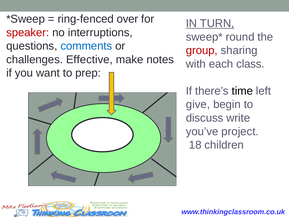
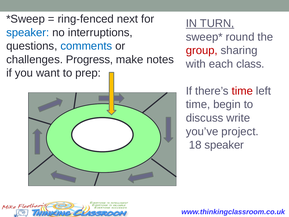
over: over -> next
speaker at (28, 32) colour: red -> blue
Effective: Effective -> Progress
time at (242, 91) colour: black -> red
give at (198, 104): give -> time
18 children: children -> speaker
